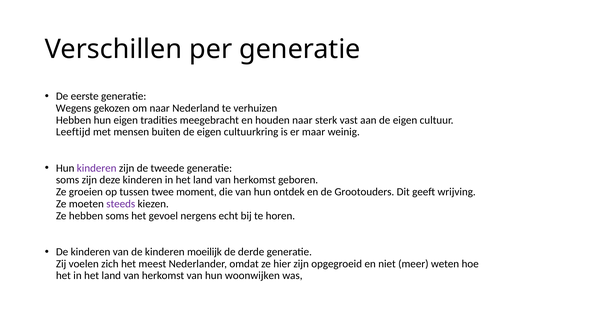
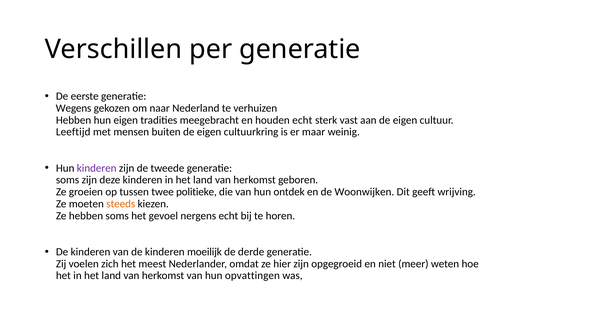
houden naar: naar -> echt
moment: moment -> politieke
Grootouders: Grootouders -> Woonwijken
steeds colour: purple -> orange
woonwijken: woonwijken -> opvattingen
